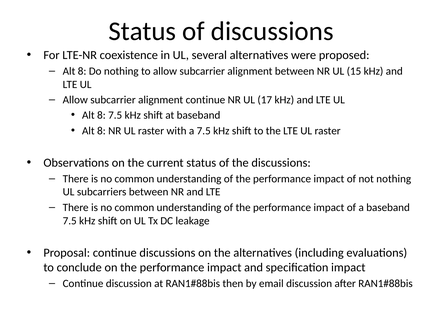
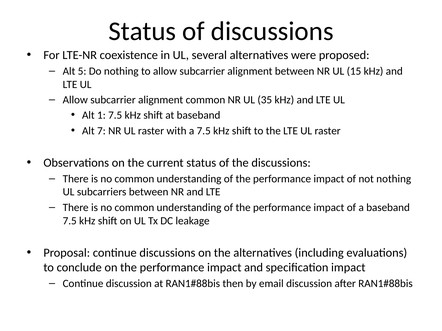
8 at (82, 71): 8 -> 5
alignment continue: continue -> common
17: 17 -> 35
8 at (101, 115): 8 -> 1
8 at (101, 131): 8 -> 7
